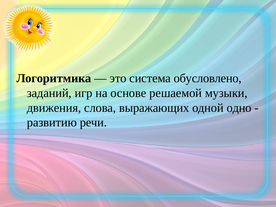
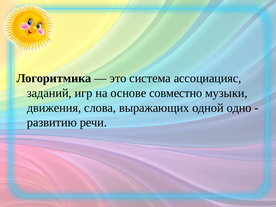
обусловлено: обусловлено -> ассоциацияс
решаемой: решаемой -> совместно
